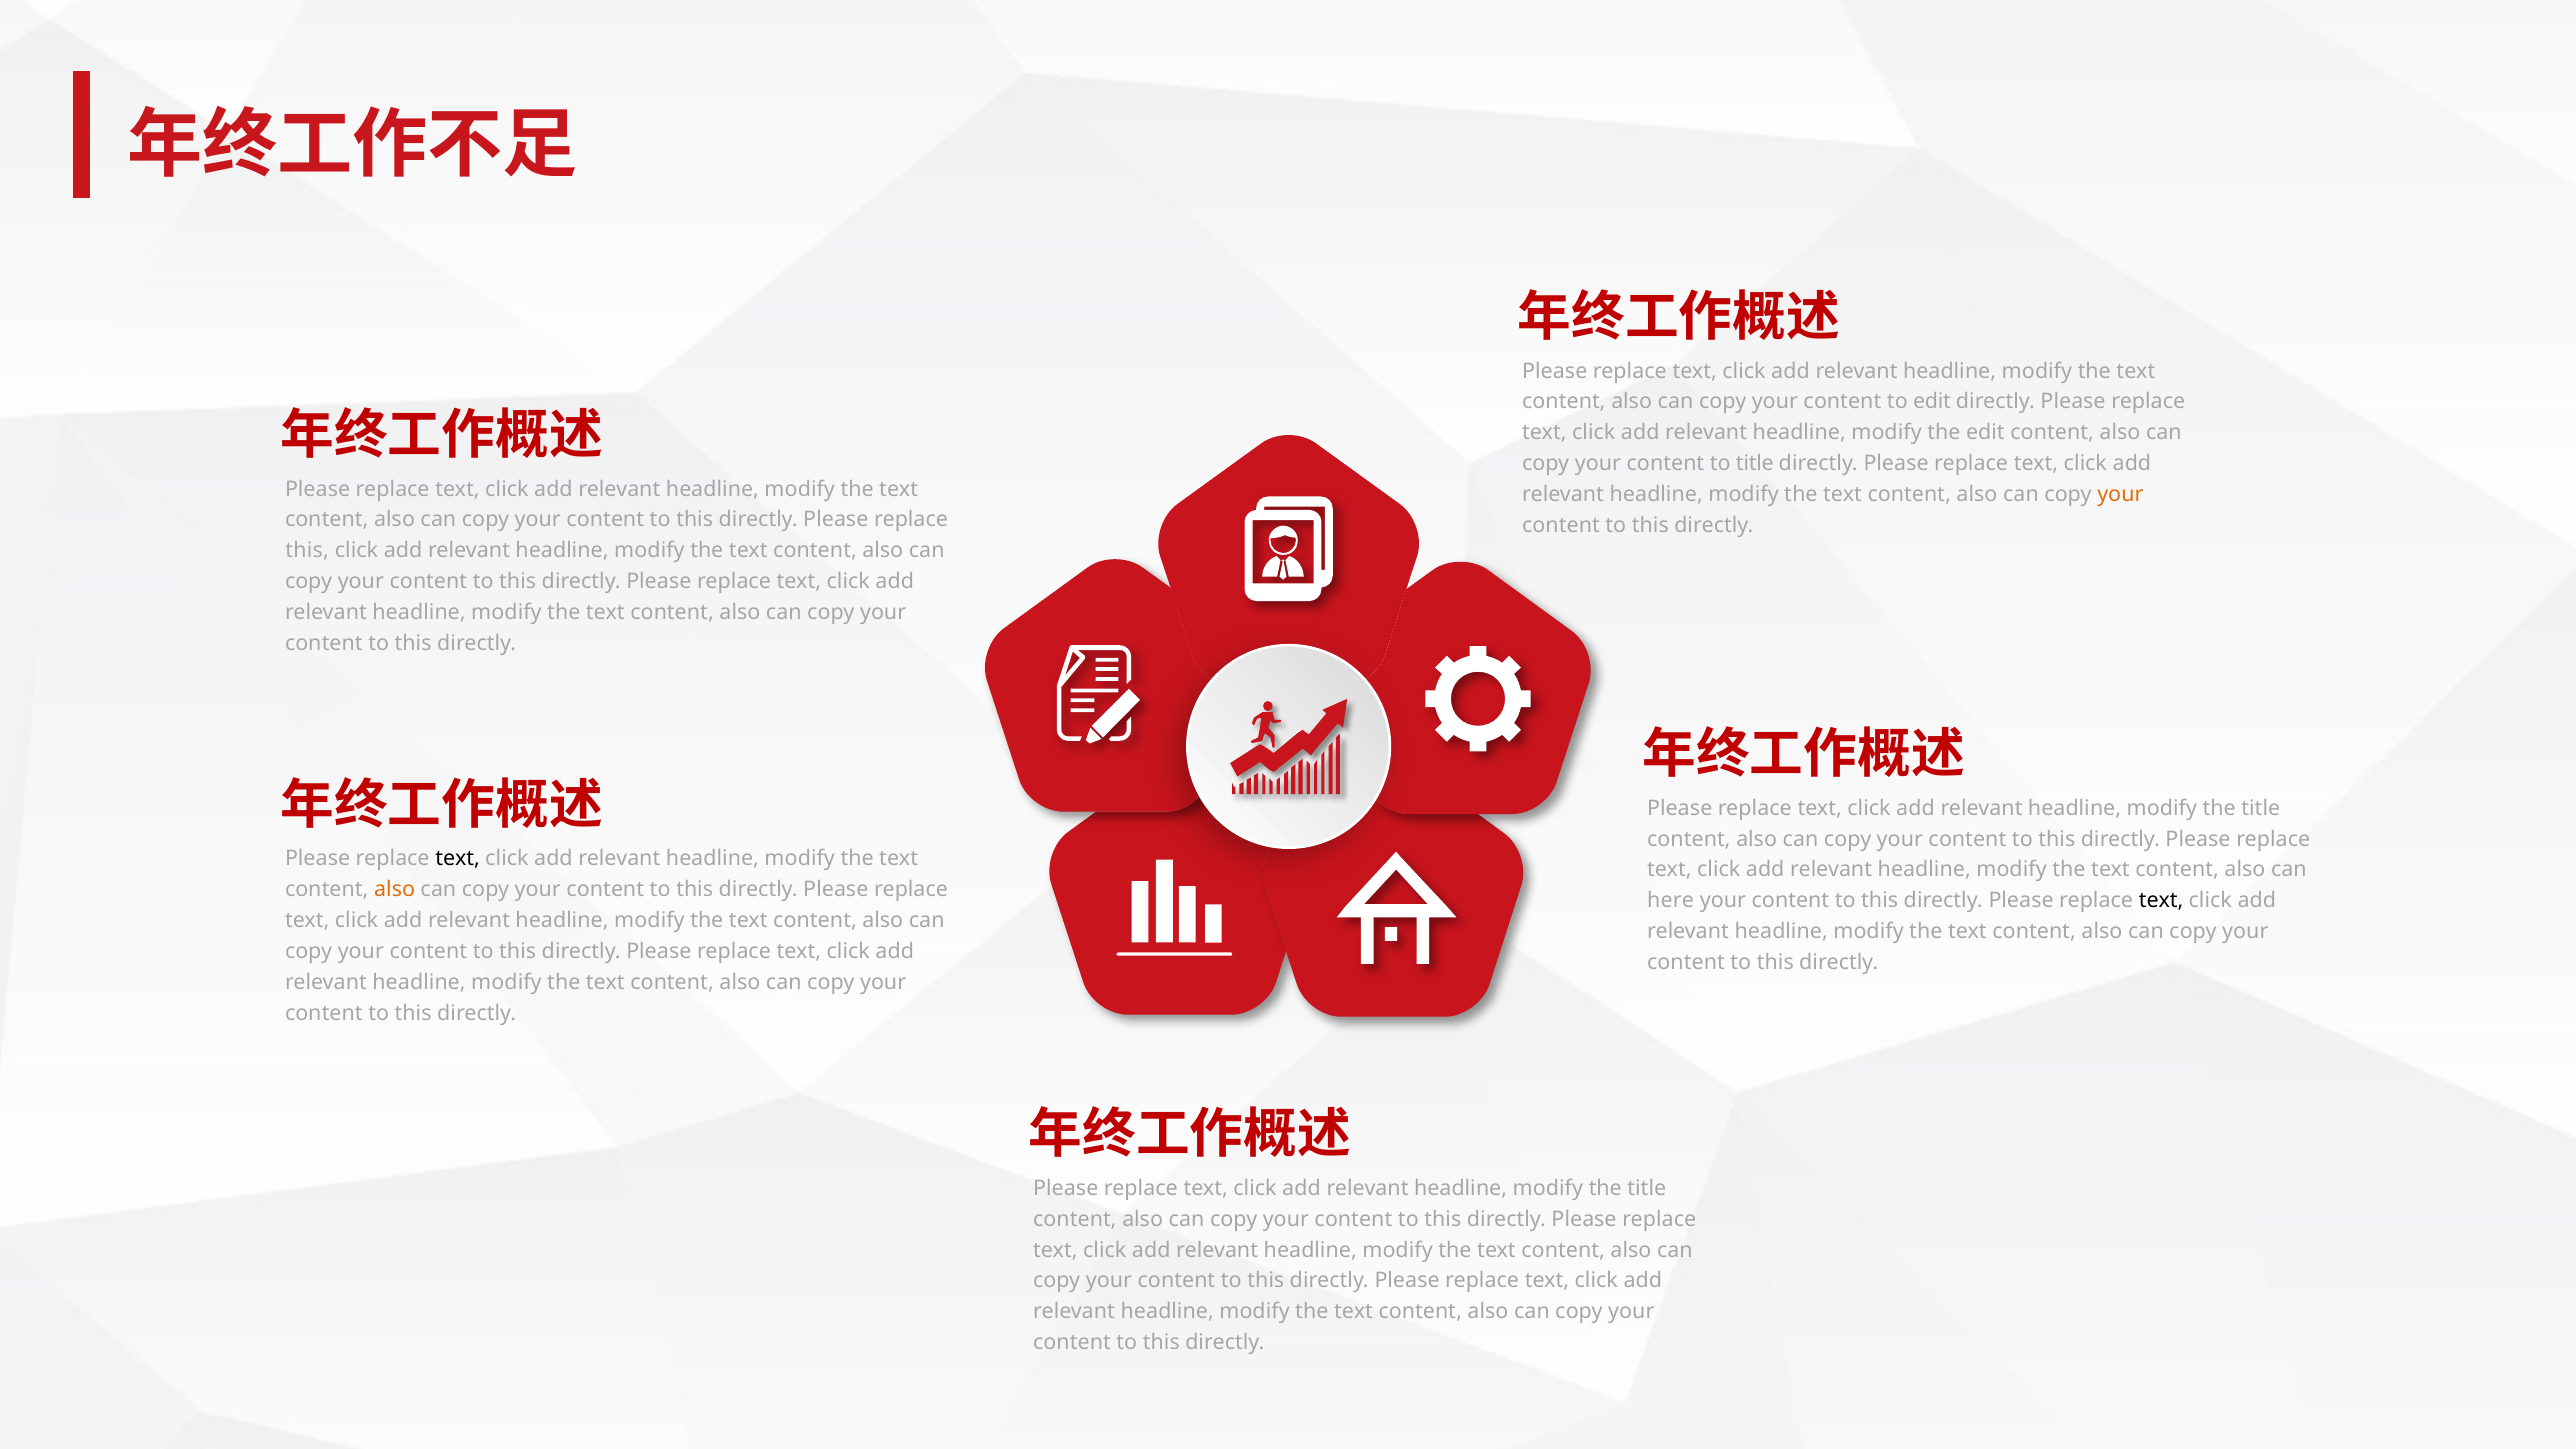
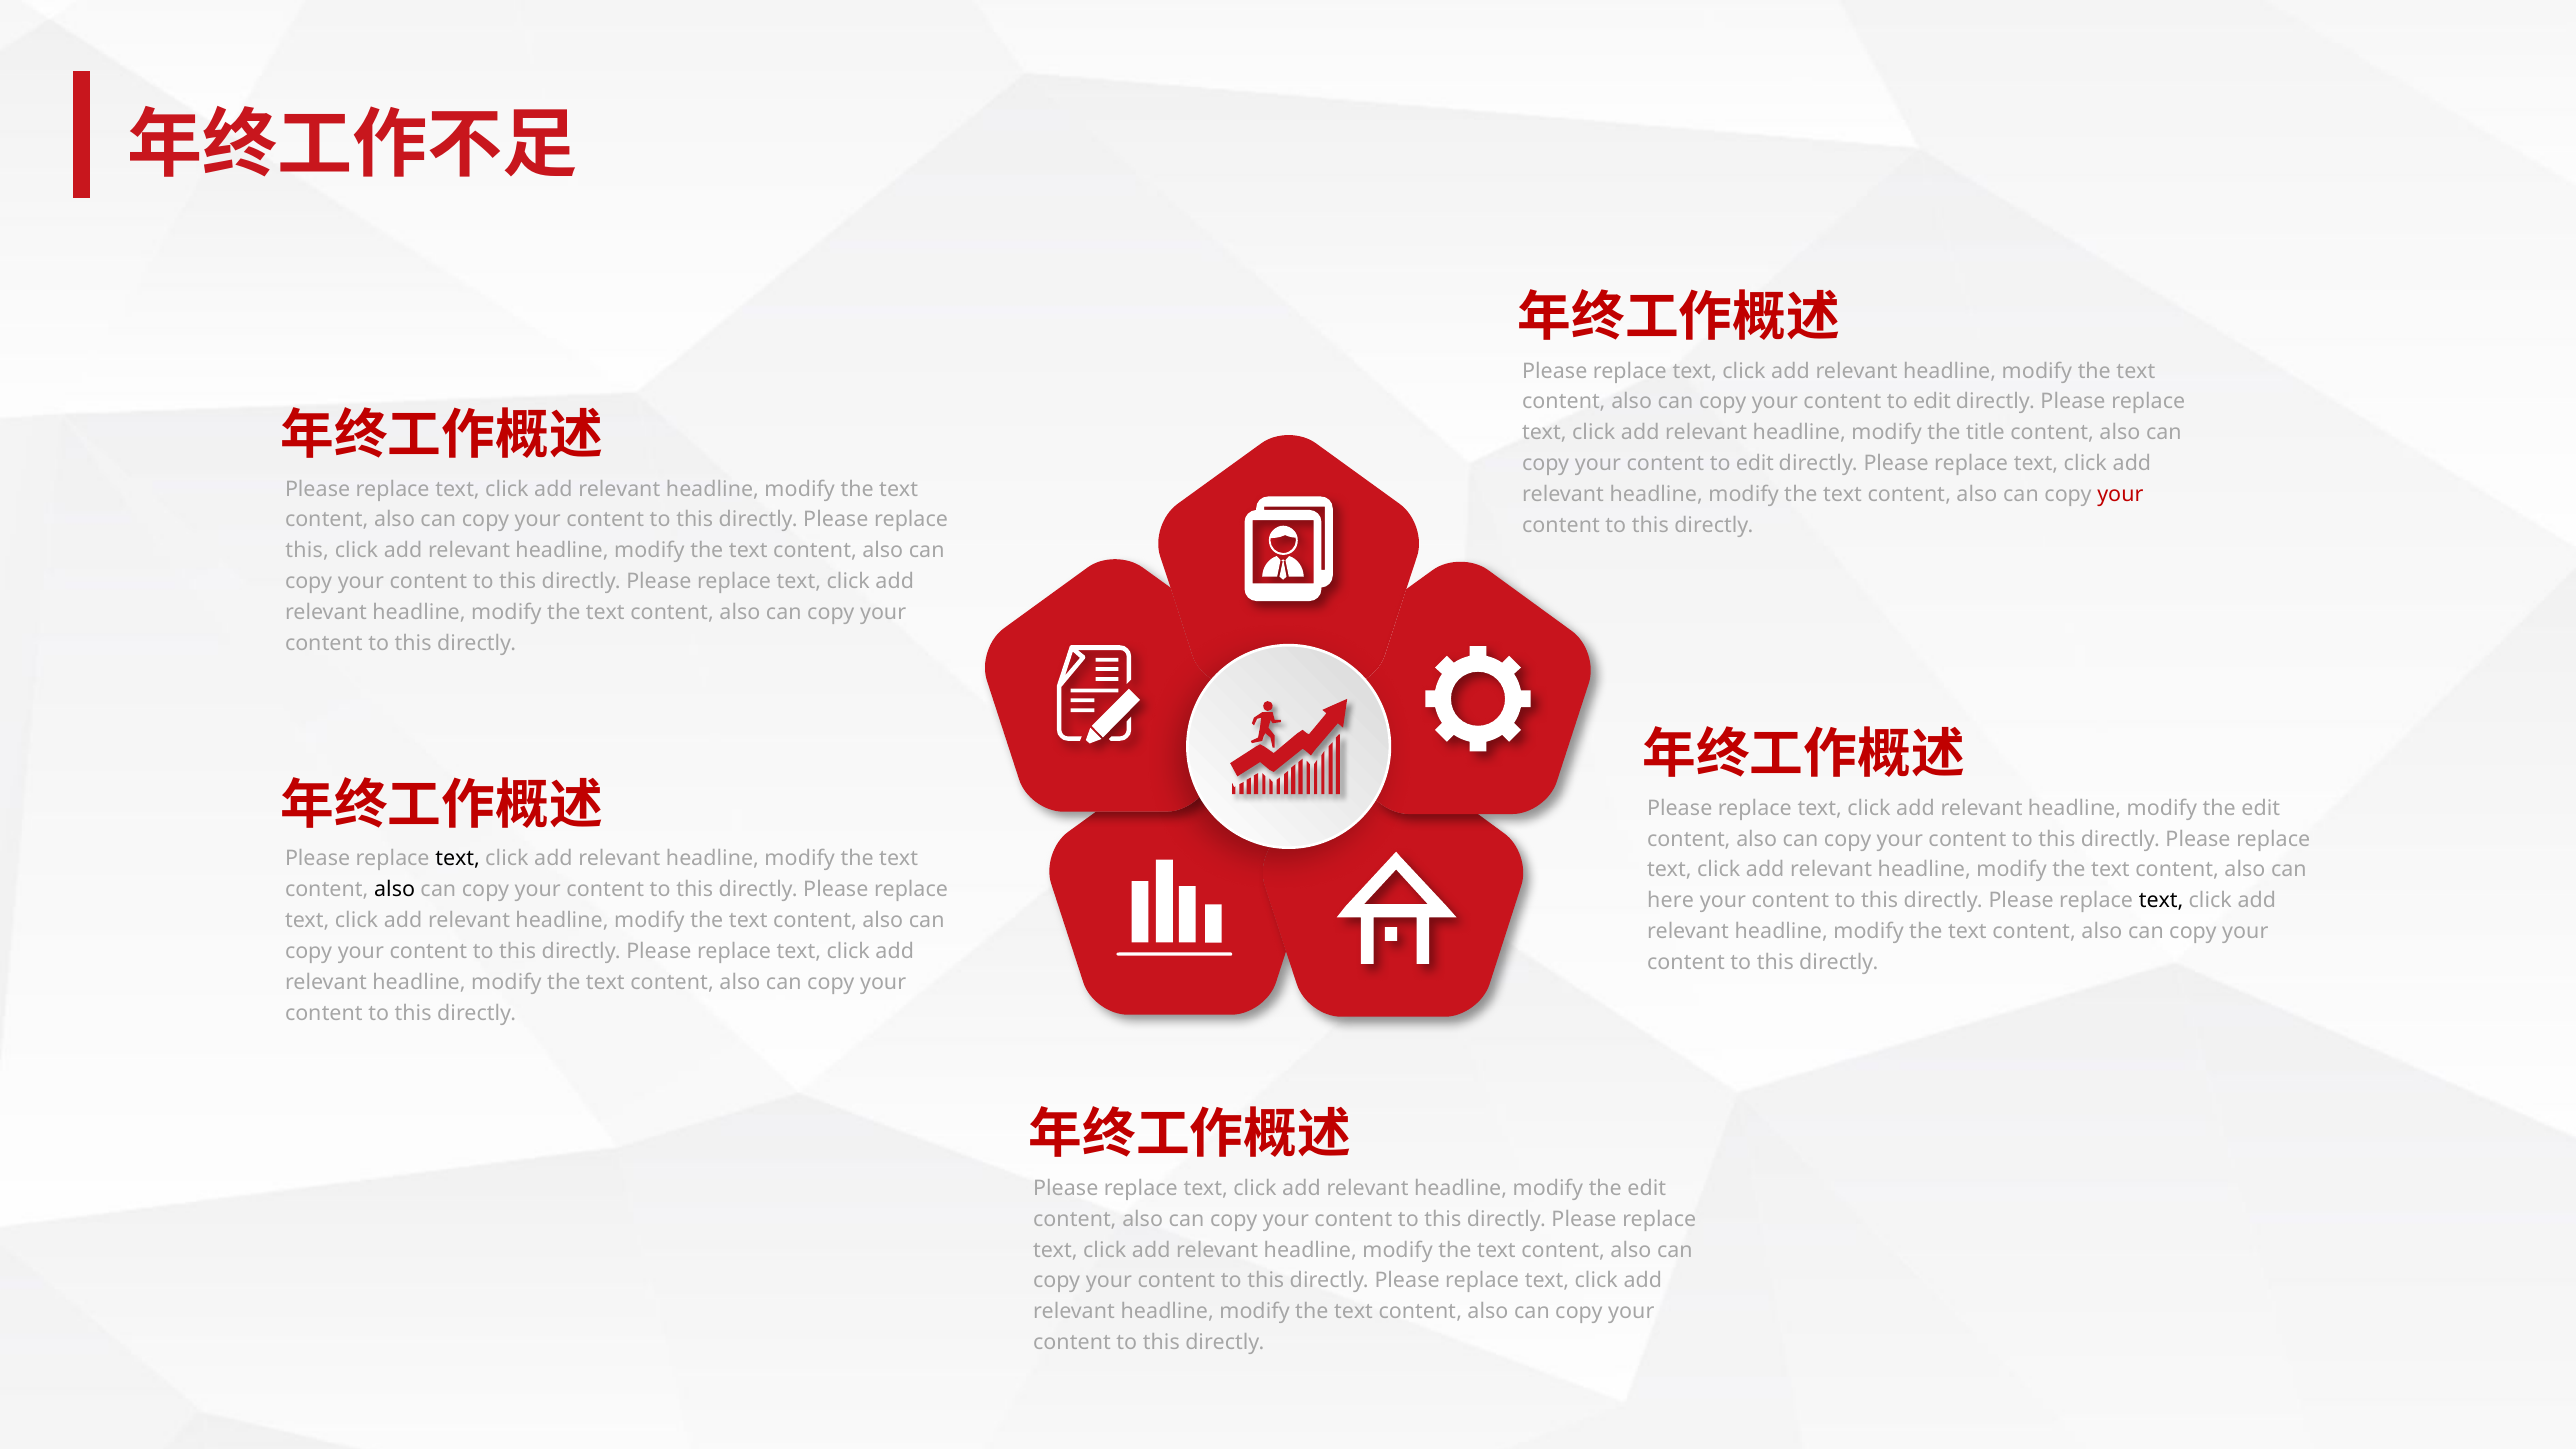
the edit: edit -> title
title at (1755, 463): title -> edit
your at (2120, 494) colour: orange -> red
title at (2261, 808): title -> edit
also at (395, 890) colour: orange -> black
title at (1647, 1188): title -> edit
